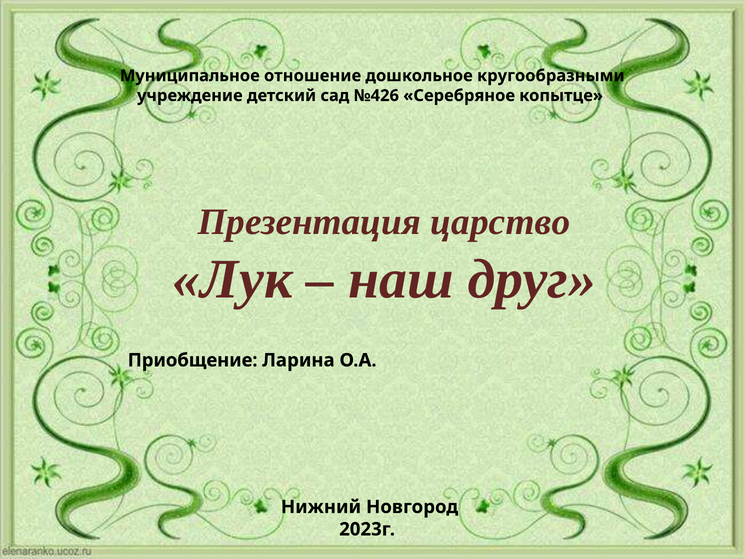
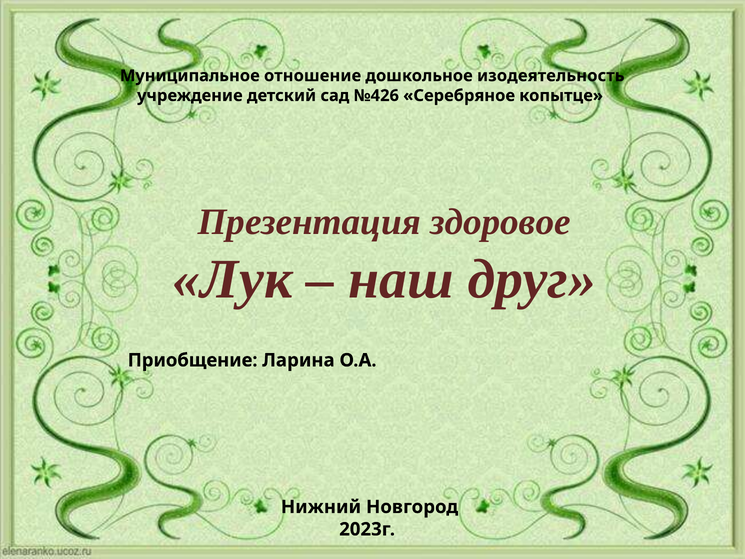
кругообразными: кругообразными -> изодеятельность
царство: царство -> здоровое
